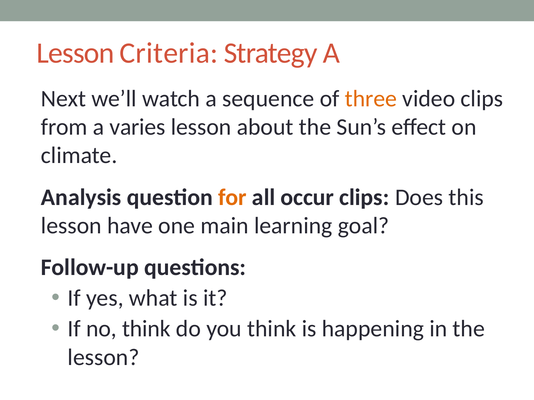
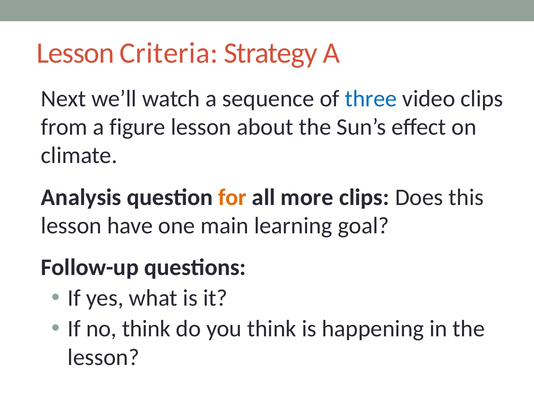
three colour: orange -> blue
varies: varies -> figure
occur: occur -> more
